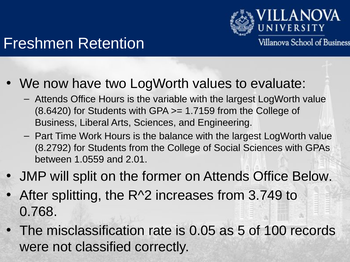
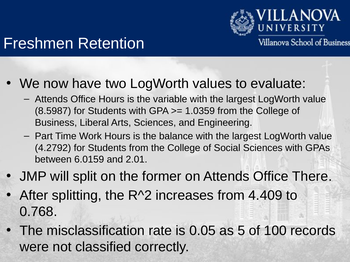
8.6420: 8.6420 -> 8.5987
1.7159: 1.7159 -> 1.0359
8.2792: 8.2792 -> 4.2792
1.0559: 1.0559 -> 6.0159
Below: Below -> There
3.749: 3.749 -> 4.409
